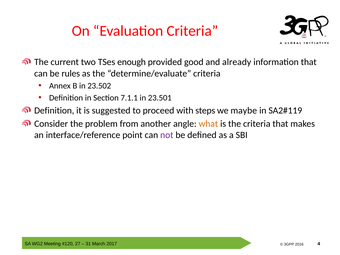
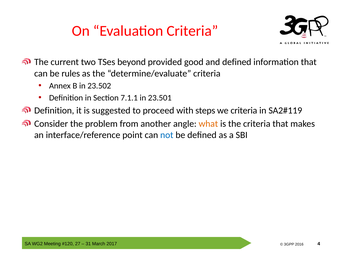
enough: enough -> beyond
and already: already -> defined
we maybe: maybe -> criteria
not colour: purple -> blue
